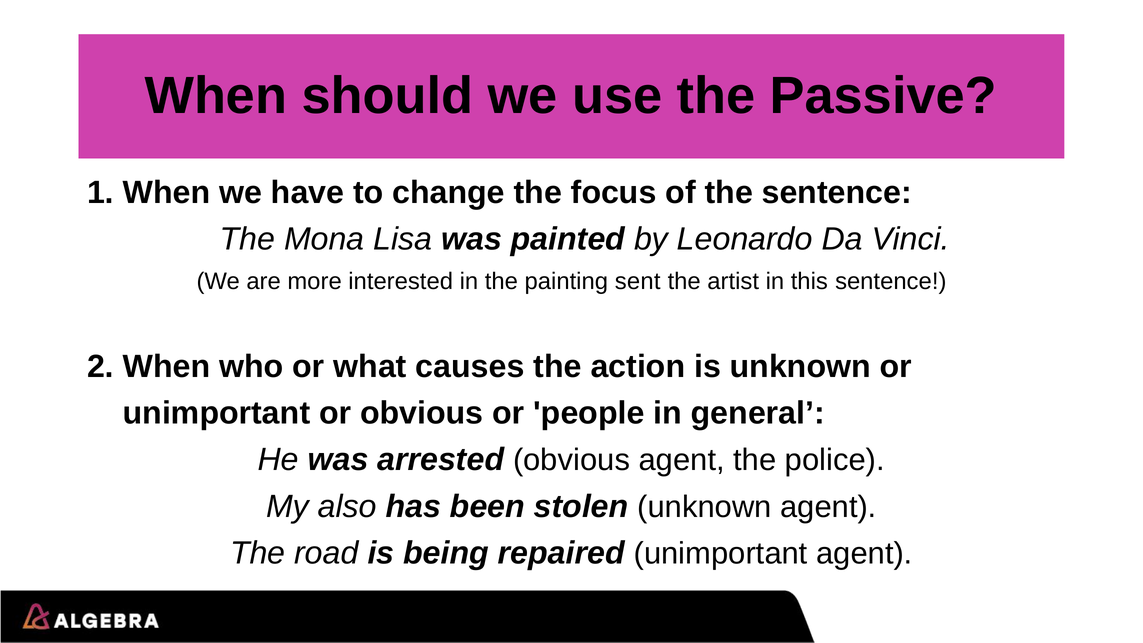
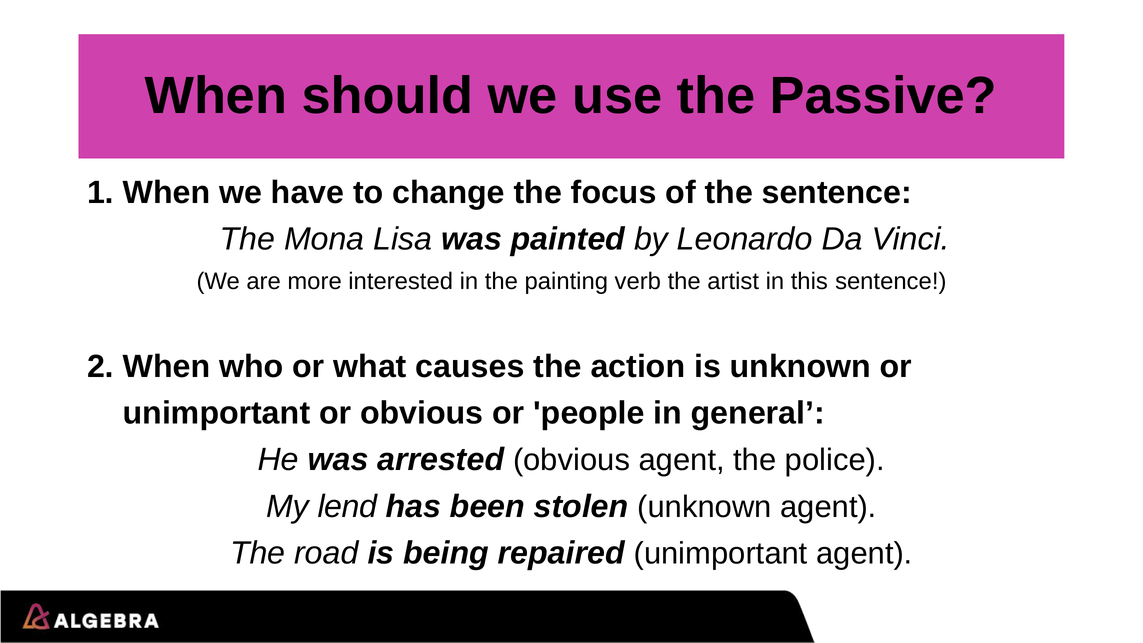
sent: sent -> verb
also: also -> lend
